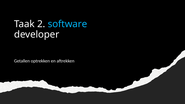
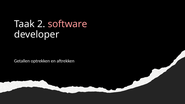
software colour: light blue -> pink
